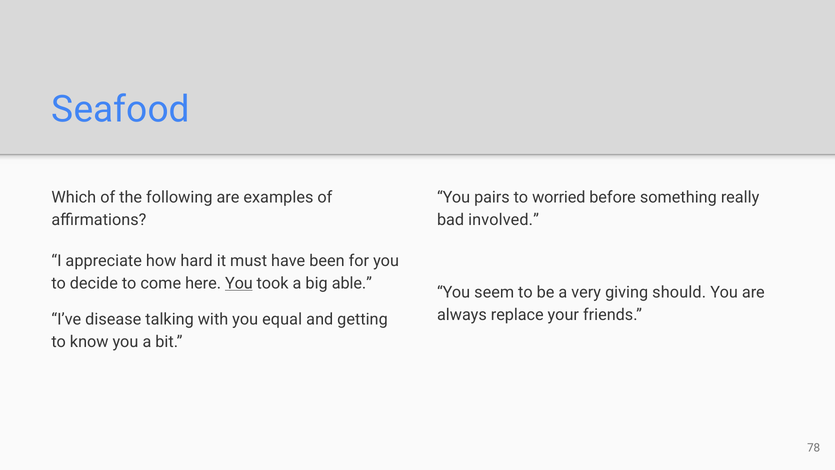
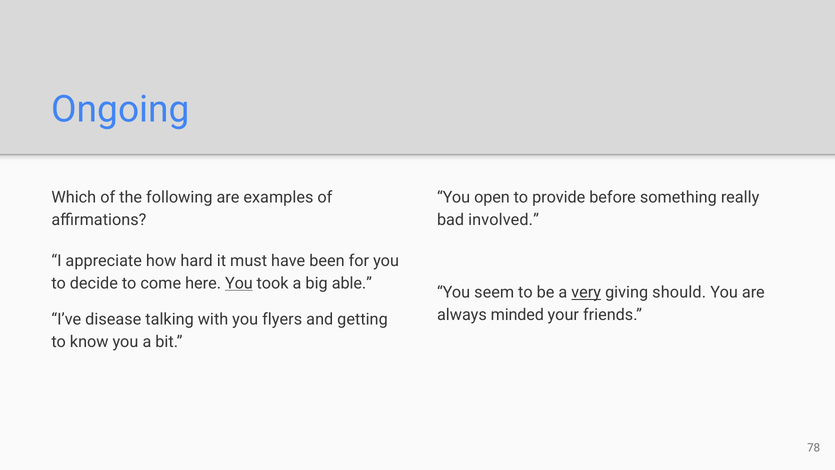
Seafood: Seafood -> Ongoing
pairs: pairs -> open
worried: worried -> provide
very underline: none -> present
replace: replace -> minded
equal: equal -> flyers
